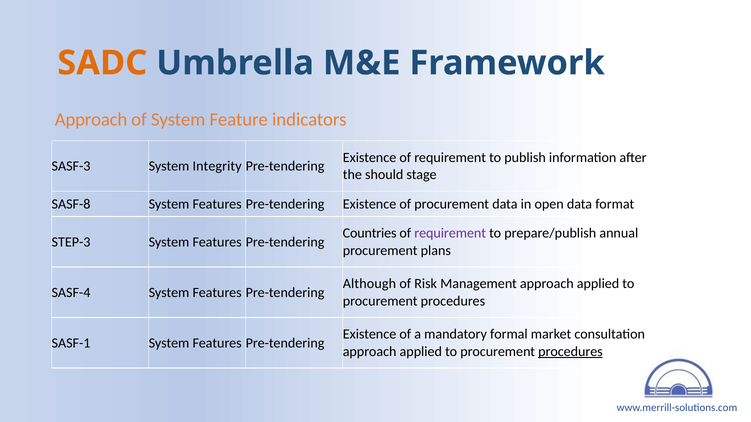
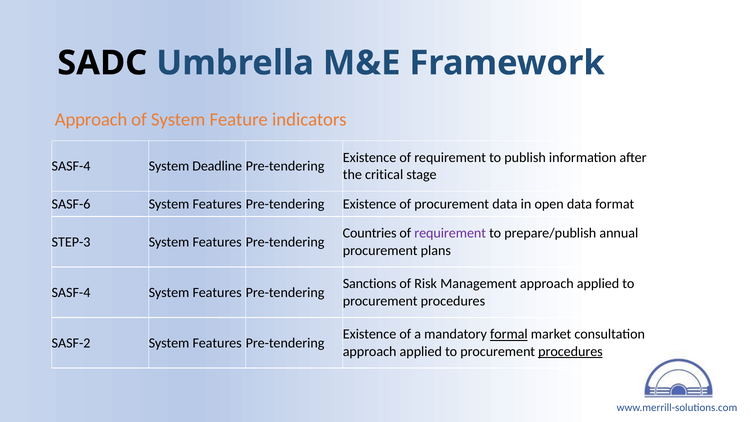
SADC colour: orange -> black
SASF-3 at (71, 166): SASF-3 -> SASF-4
Integrity: Integrity -> Deadline
should: should -> critical
SASF-8: SASF-8 -> SASF-6
Although: Although -> Sanctions
formal underline: none -> present
SASF-1: SASF-1 -> SASF-2
